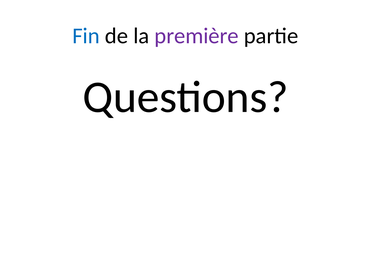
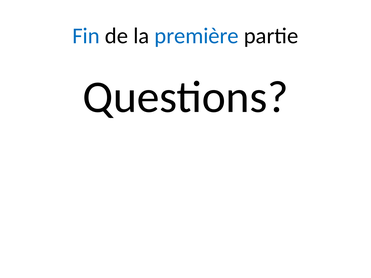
première colour: purple -> blue
